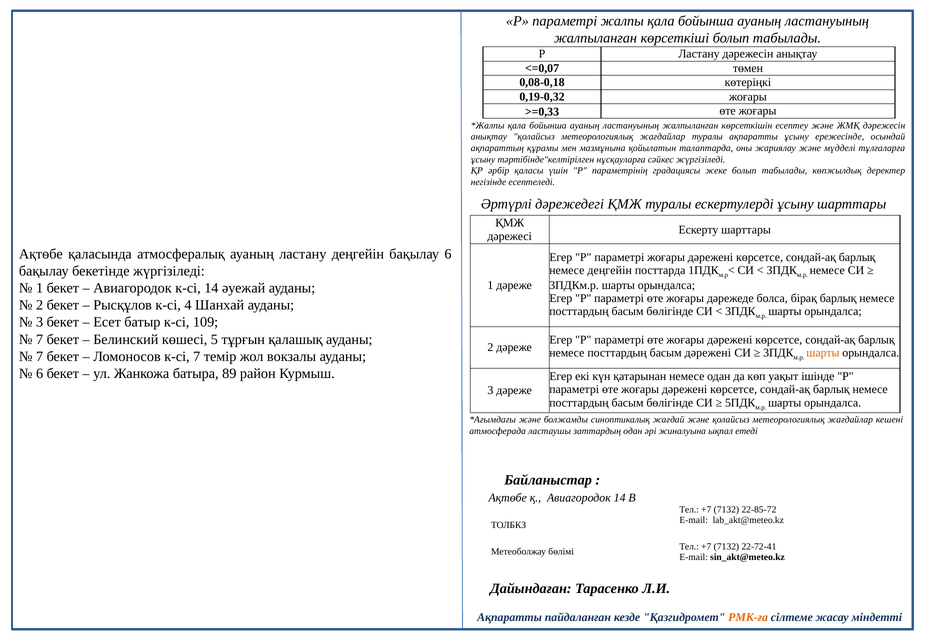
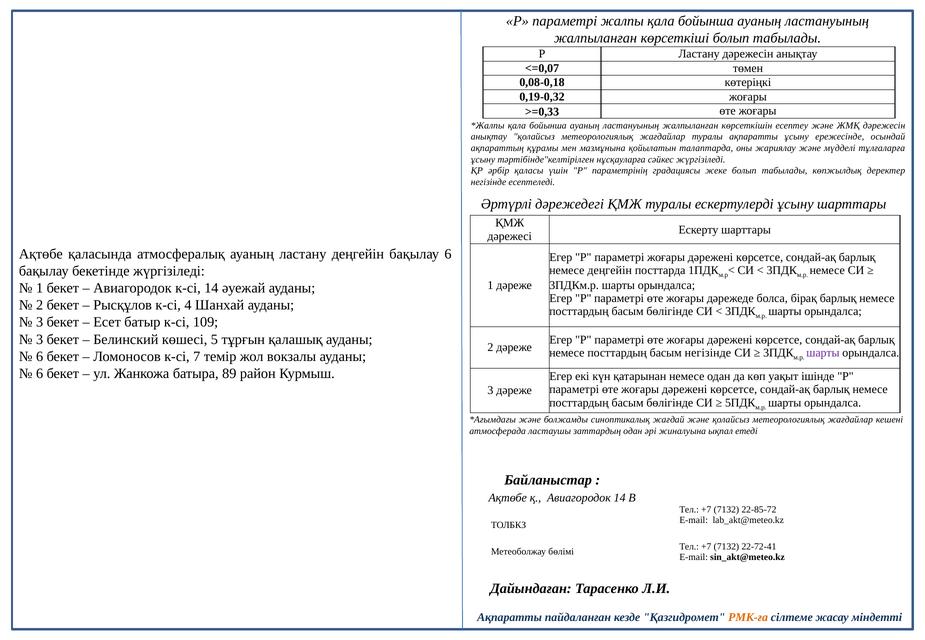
7 at (40, 340): 7 -> 3
басым дәрежені: дәрежені -> негізінде
шарты at (823, 353) colour: orange -> purple
7 at (40, 357): 7 -> 6
